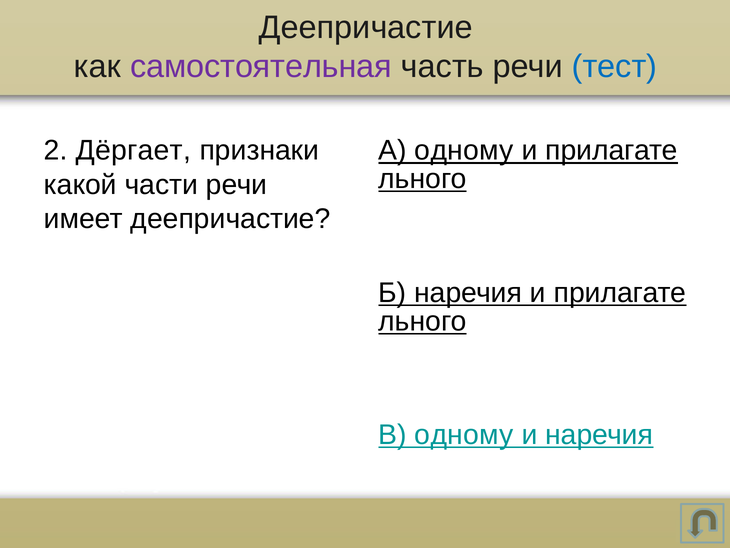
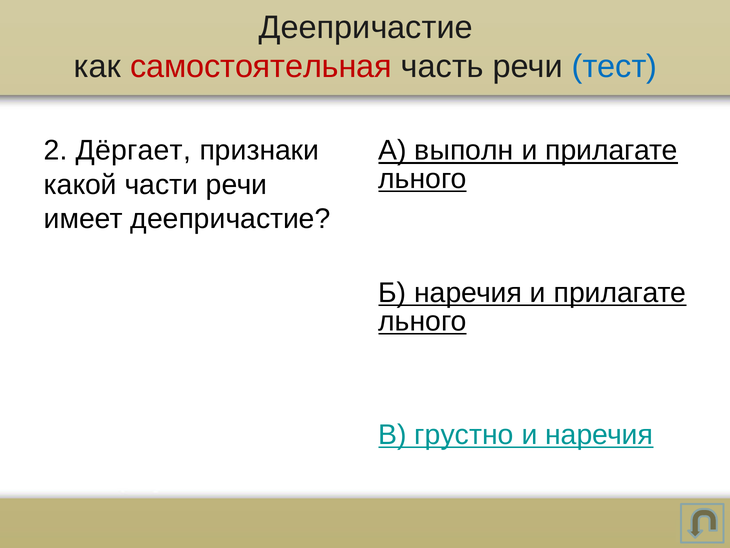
самостоятельная colour: purple -> red
А одному: одному -> выполн
В одному: одному -> грустно
